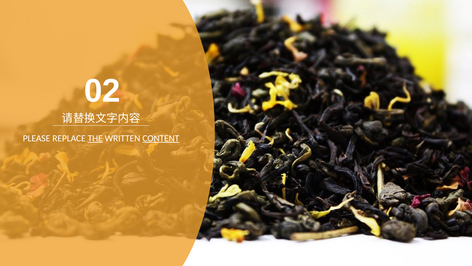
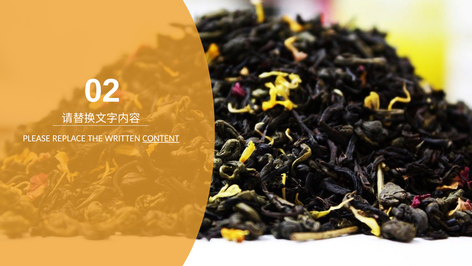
THE underline: present -> none
